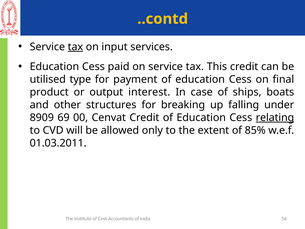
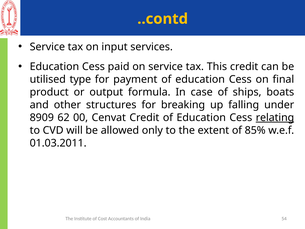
tax at (75, 47) underline: present -> none
interest: interest -> formula
69: 69 -> 62
